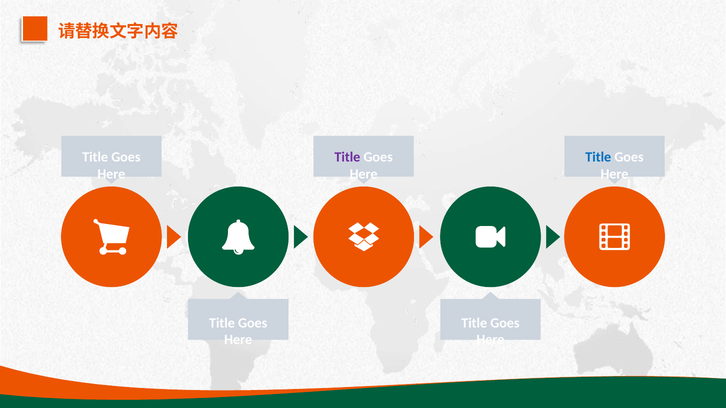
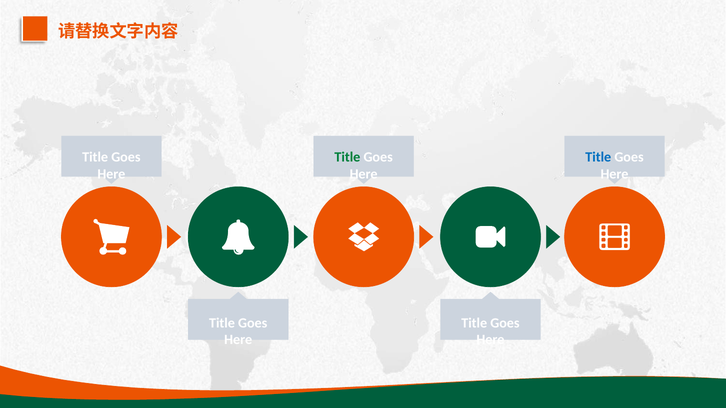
Title at (347, 157) colour: purple -> green
